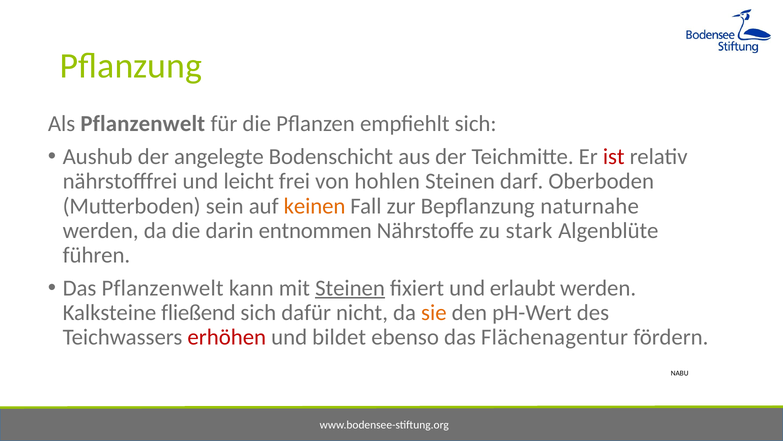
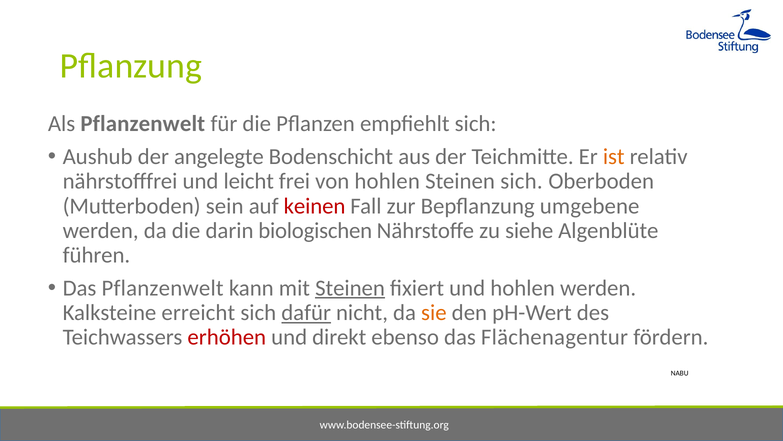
ist colour: red -> orange
Steinen darf: darf -> sich
keinen colour: orange -> red
naturnahe: naturnahe -> umgebene
entnommen: entnommen -> biologischen
stark: stark -> siehe
und erlaubt: erlaubt -> hohlen
fließend: fließend -> erreicht
dafür underline: none -> present
bildet: bildet -> direkt
